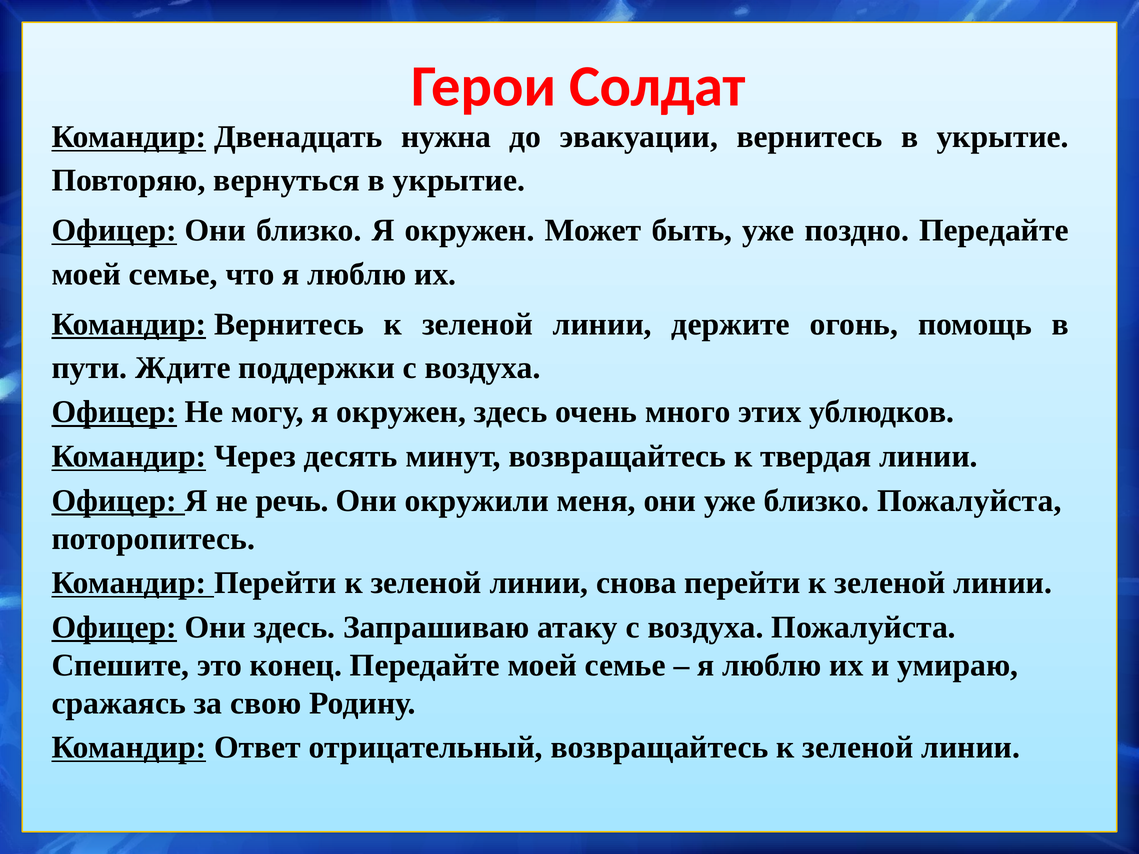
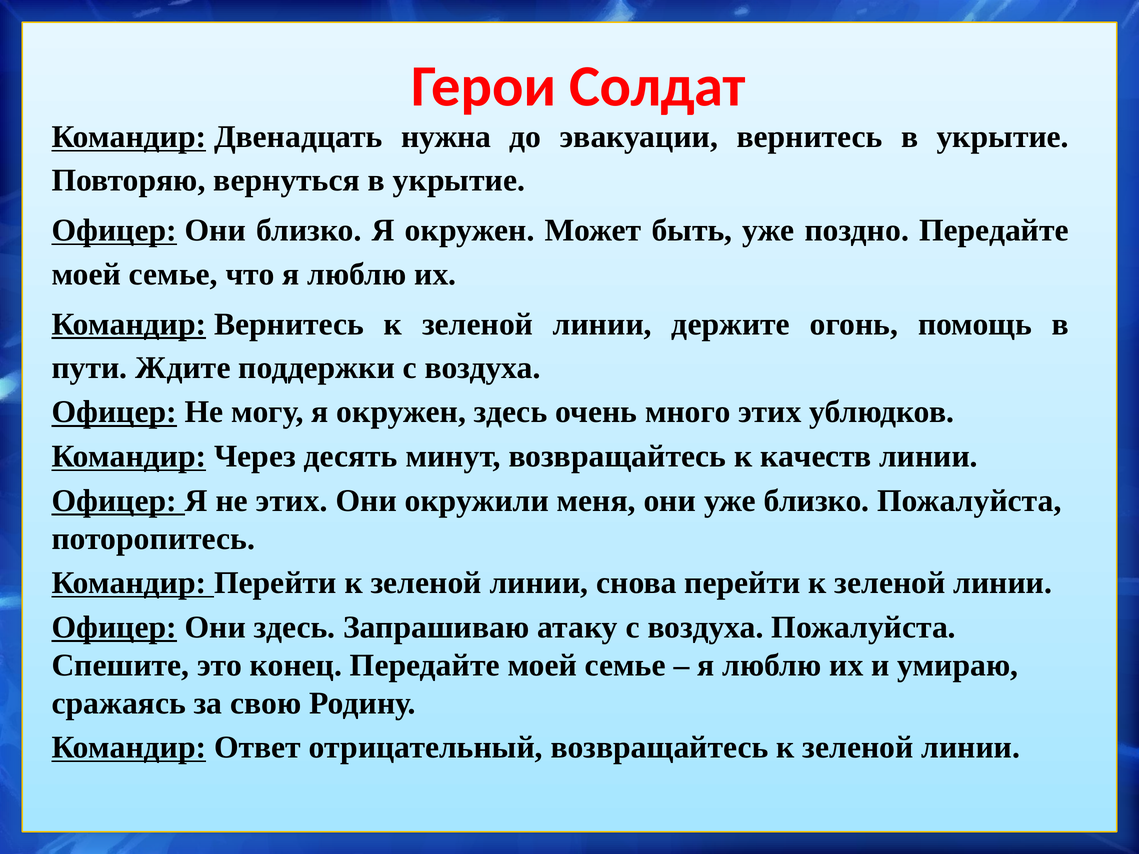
твердая: твердая -> качеств
не речь: речь -> этих
